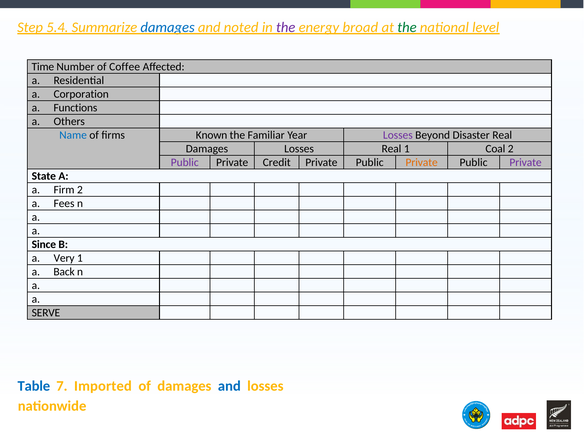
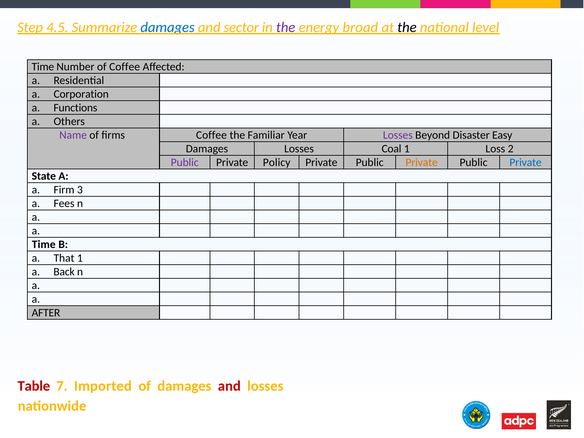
5.4: 5.4 -> 4.5
noted: noted -> sector
the at (407, 27) colour: green -> black
Name colour: blue -> purple
firms Known: Known -> Coffee
Disaster Real: Real -> Easy
Losses Real: Real -> Coal
Coal: Coal -> Loss
Credit: Credit -> Policy
Private at (526, 162) colour: purple -> blue
Firm 2: 2 -> 3
Since at (44, 244): Since -> Time
Very: Very -> That
SERVE: SERVE -> AFTER
Table colour: blue -> red
and at (229, 386) colour: blue -> red
